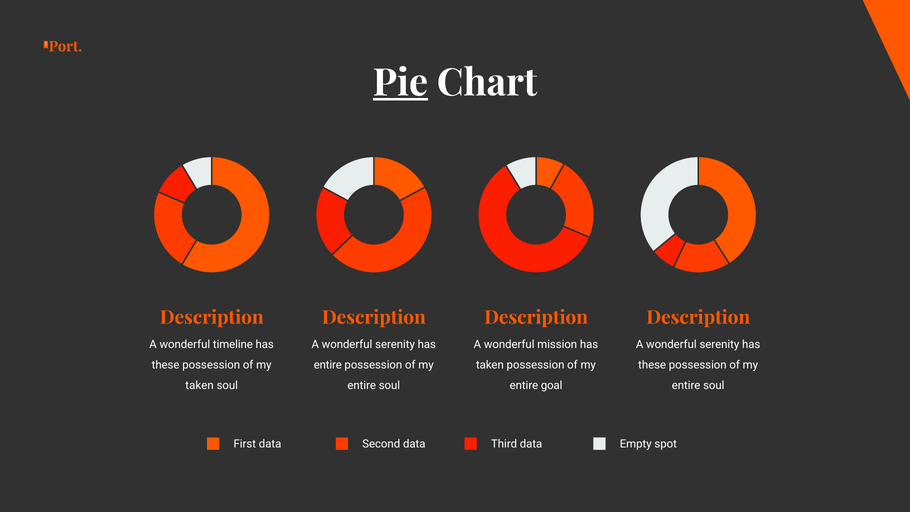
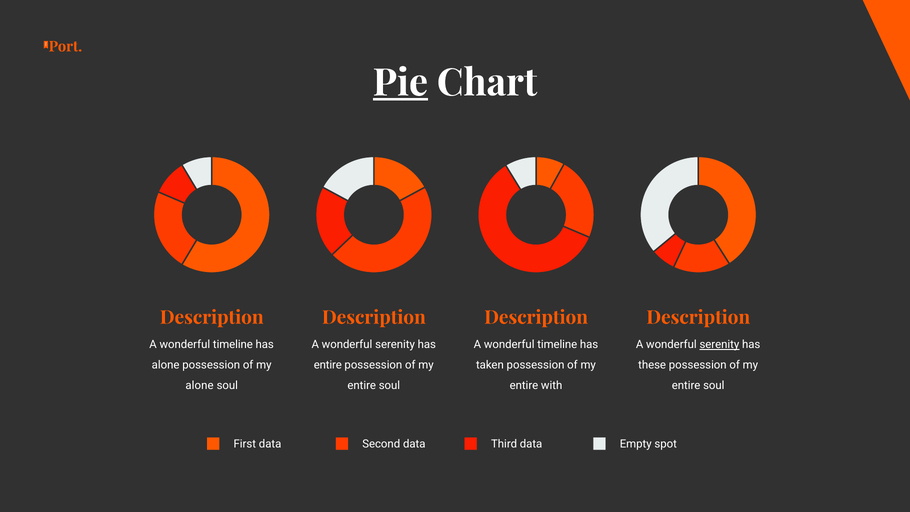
mission at (557, 345): mission -> timeline
serenity at (719, 345) underline: none -> present
these at (166, 365): these -> alone
taken at (200, 386): taken -> alone
goal: goal -> with
